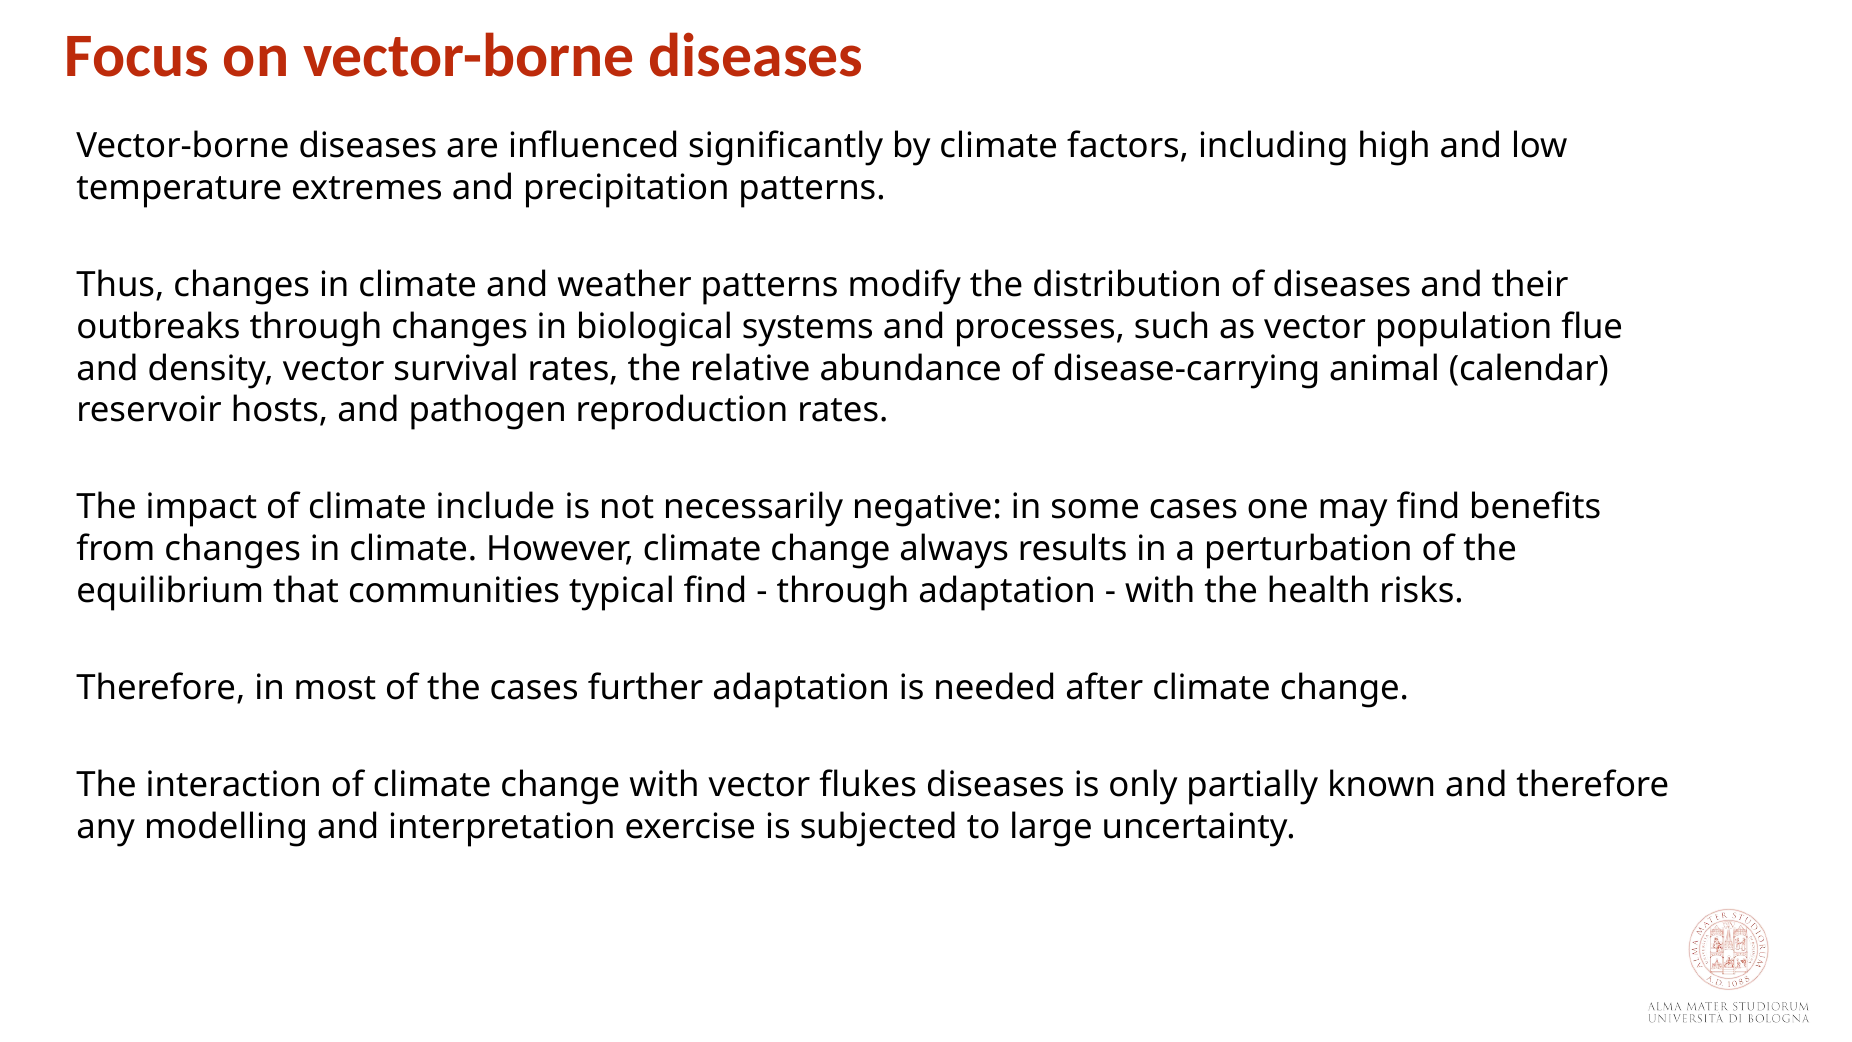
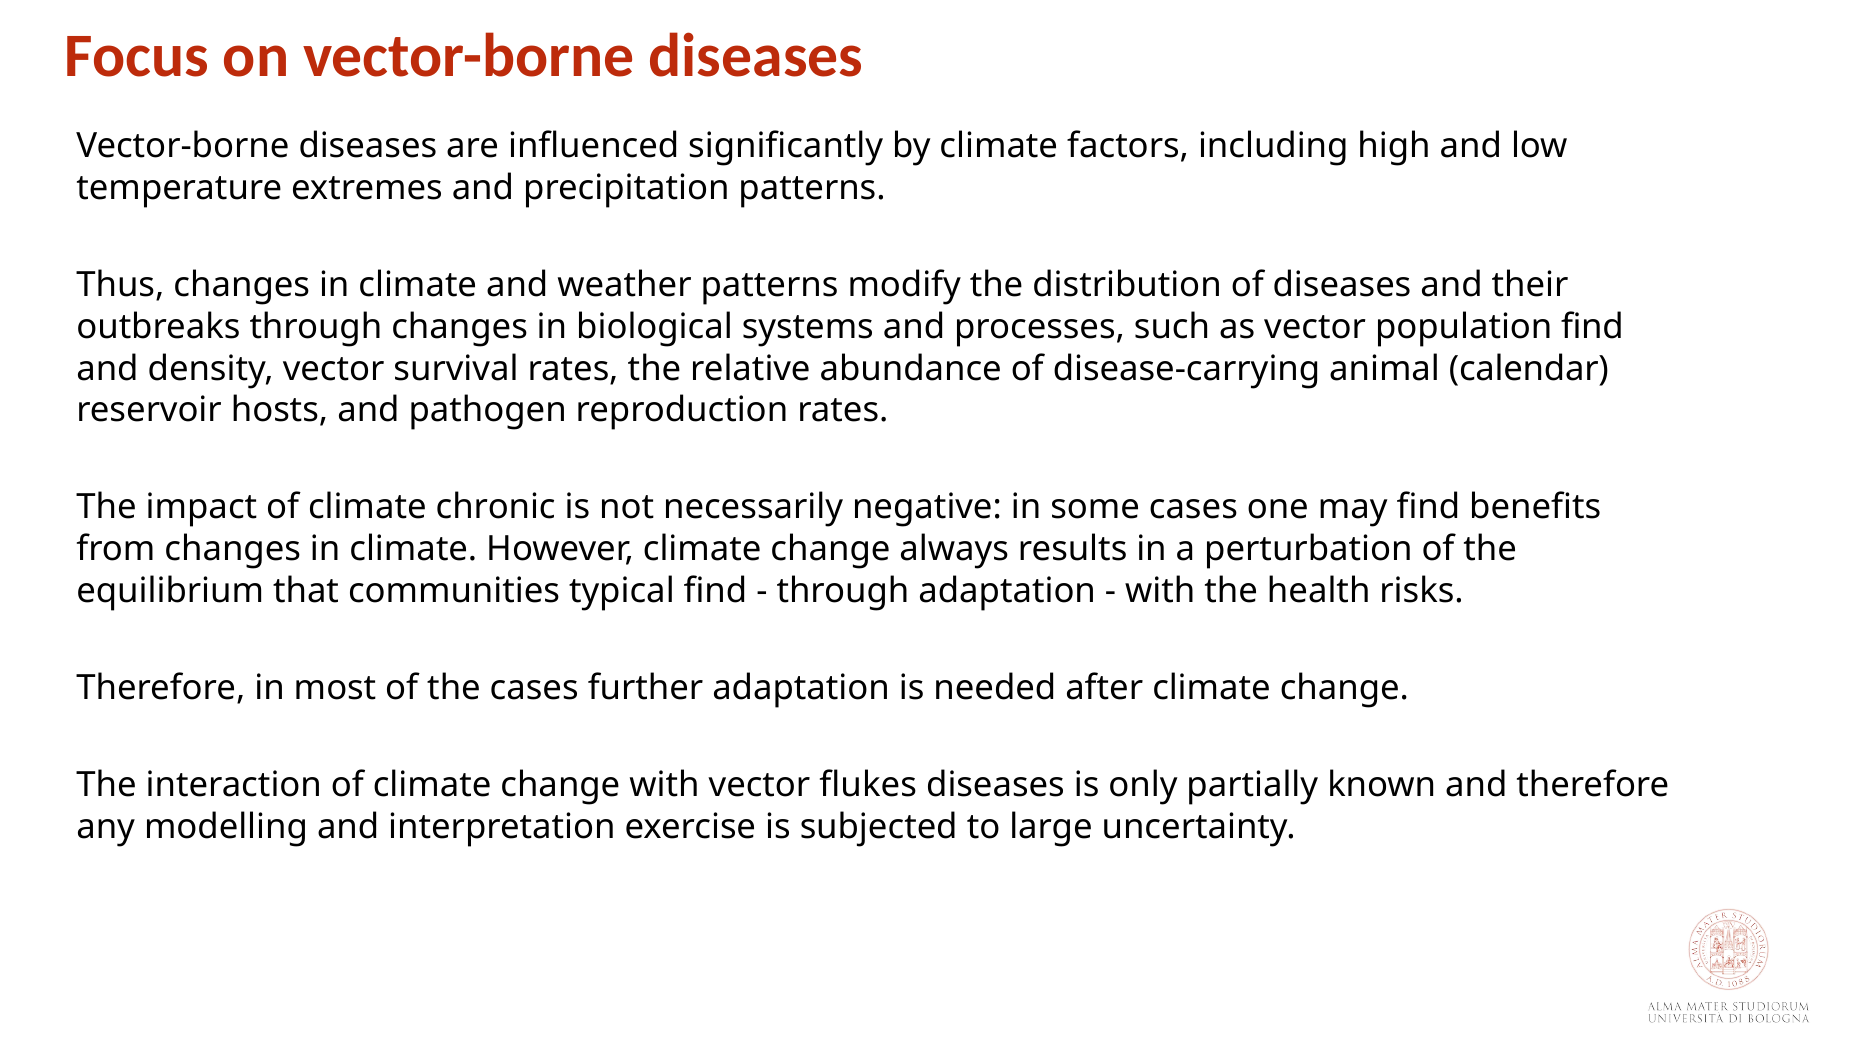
population flue: flue -> find
include: include -> chronic
